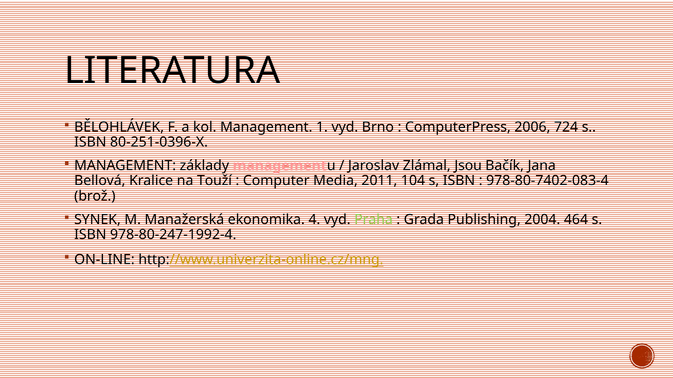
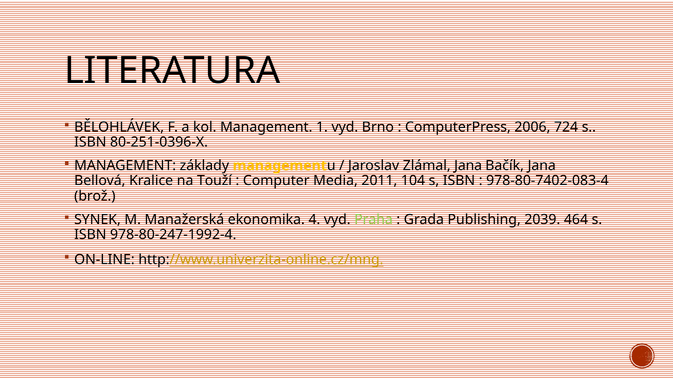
management at (280, 166) colour: pink -> yellow
Zlámal Jsou: Jsou -> Jana
2004: 2004 -> 2039
